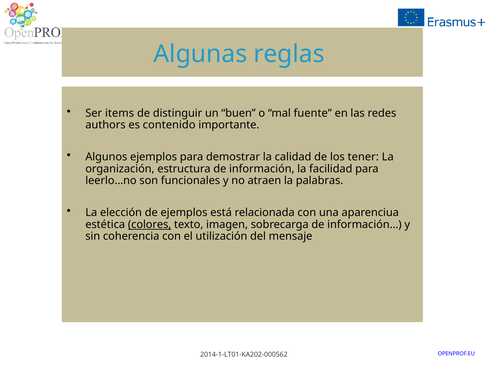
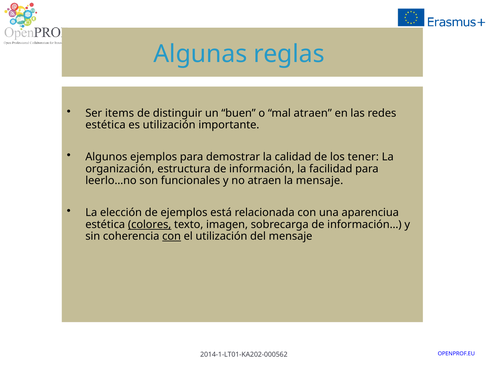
mal fuente: fuente -> atraen
authors at (106, 125): authors -> estética
es contenido: contenido -> utilización
la palabras: palabras -> mensaje
con at (172, 236) underline: none -> present
